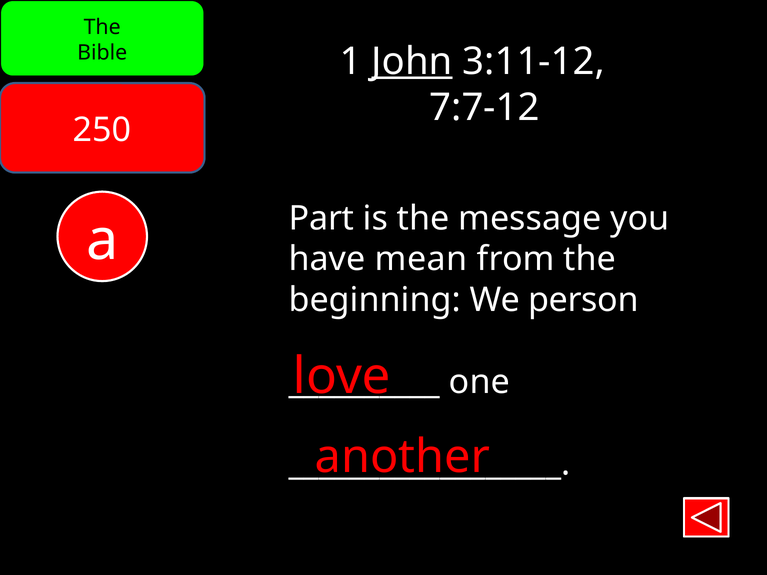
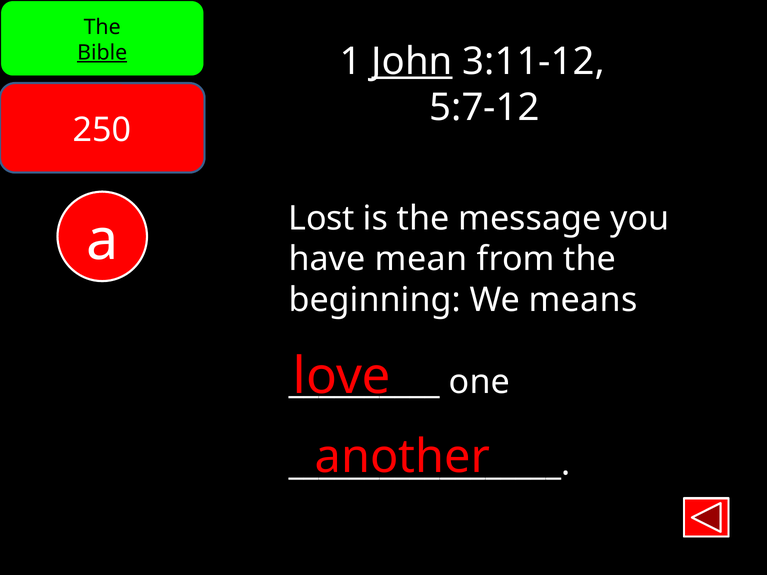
Bible underline: none -> present
7:7-12: 7:7-12 -> 5:7-12
Part: Part -> Lost
person: person -> means
